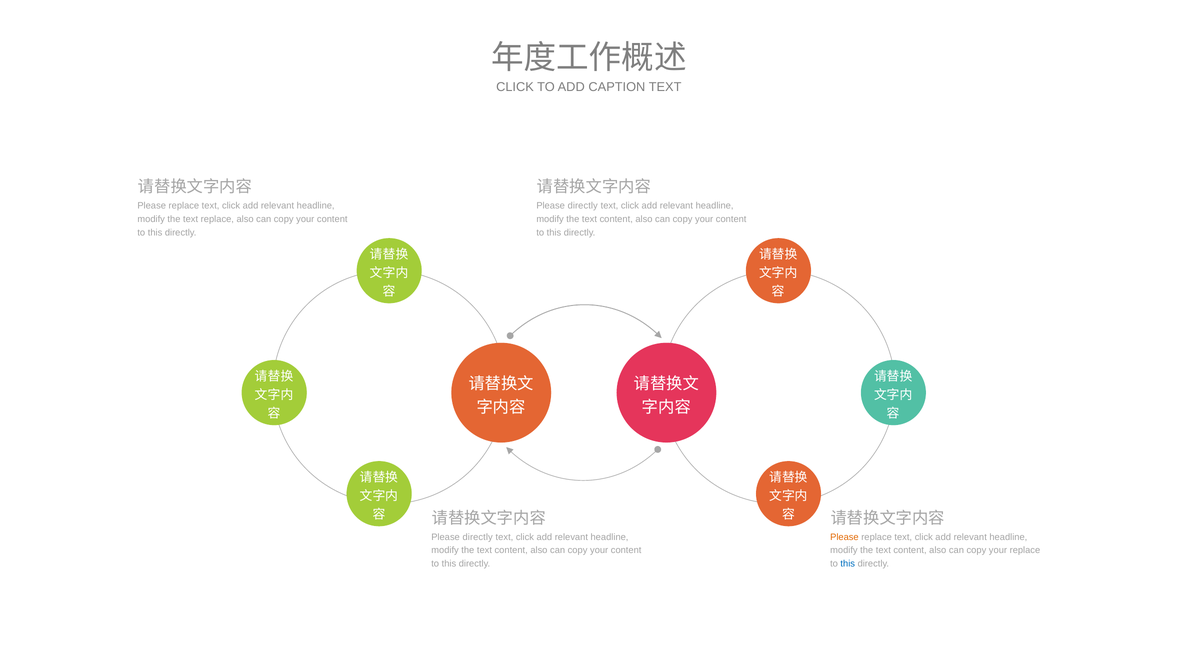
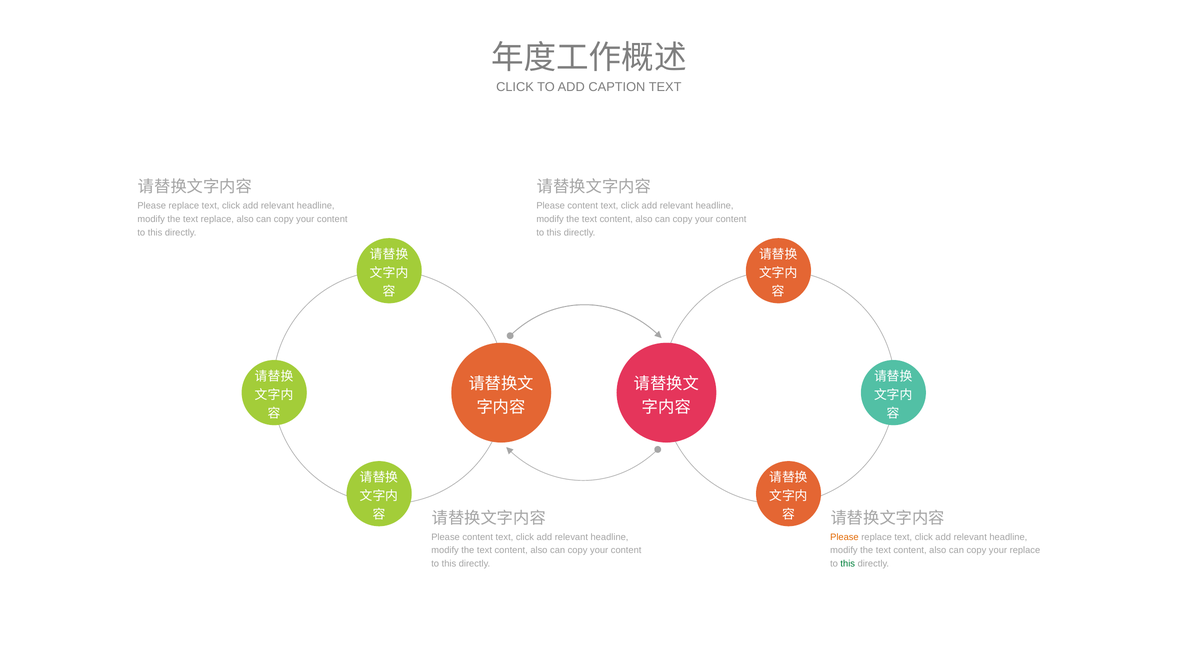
directly at (583, 206): directly -> content
directly at (478, 537): directly -> content
this at (848, 563) colour: blue -> green
